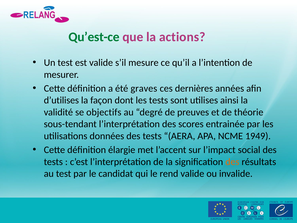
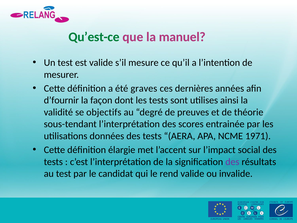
actions: actions -> manuel
d’utilises: d’utilises -> d’fournir
1949: 1949 -> 1971
des at (232, 162) colour: orange -> purple
